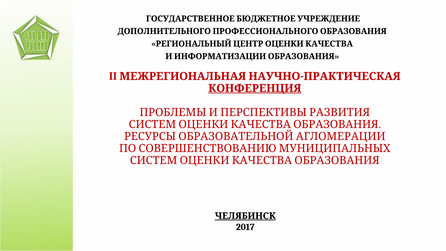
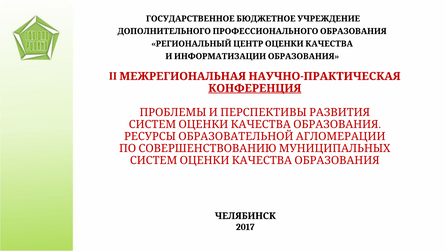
ЧЕЛЯБИНСК underline: present -> none
